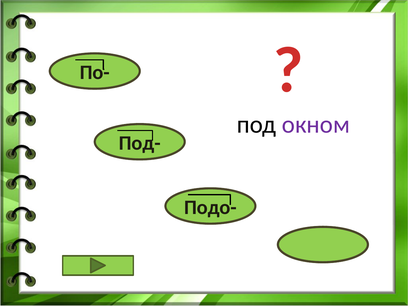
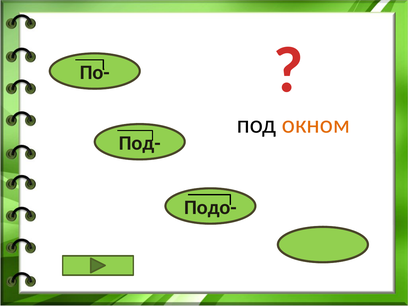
окном colour: purple -> orange
